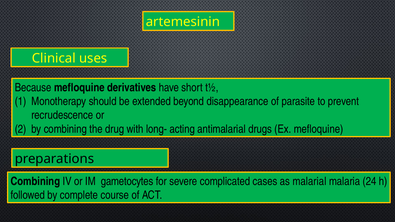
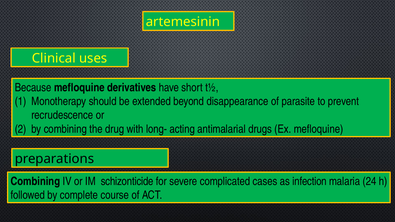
gametocytes: gametocytes -> schizonticide
malarial: malarial -> infection
